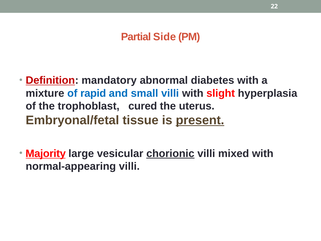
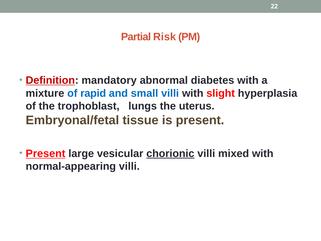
Side: Side -> Risk
cured: cured -> lungs
present at (200, 120) underline: present -> none
Majority at (46, 153): Majority -> Present
